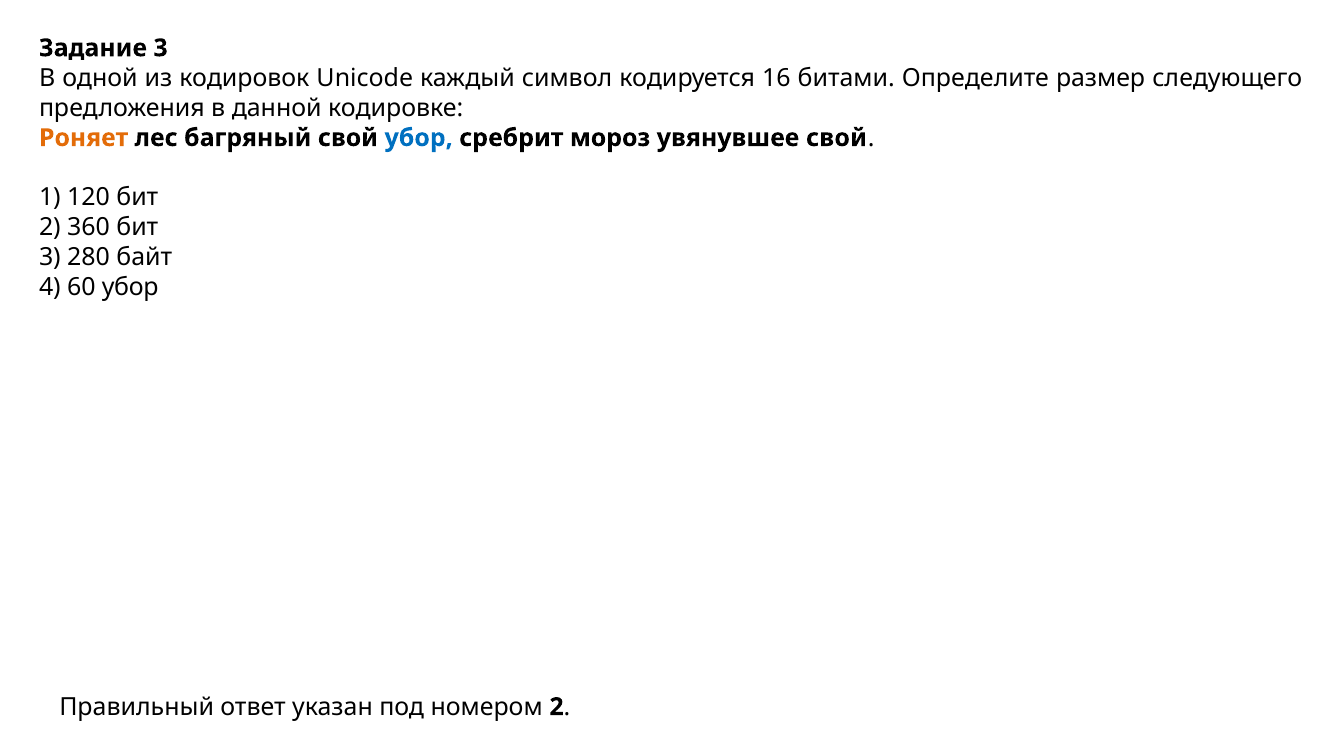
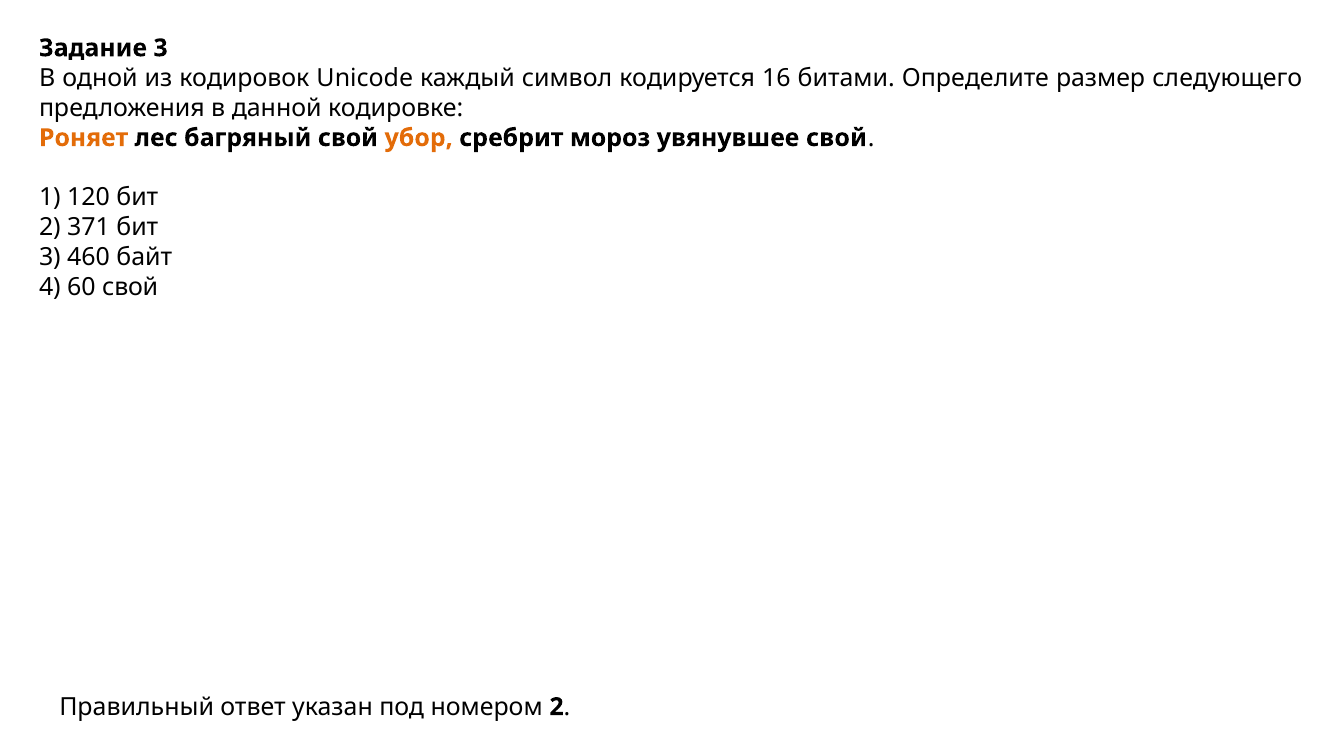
убор at (419, 138) colour: blue -> orange
360: 360 -> 371
280: 280 -> 460
60 убор: убор -> свой
